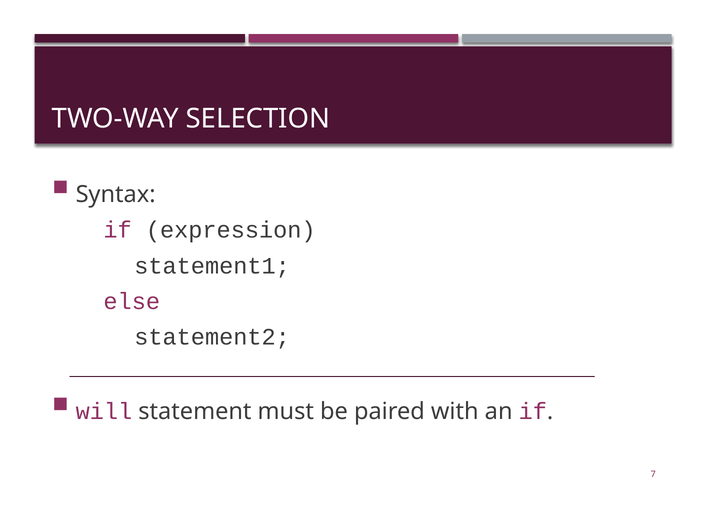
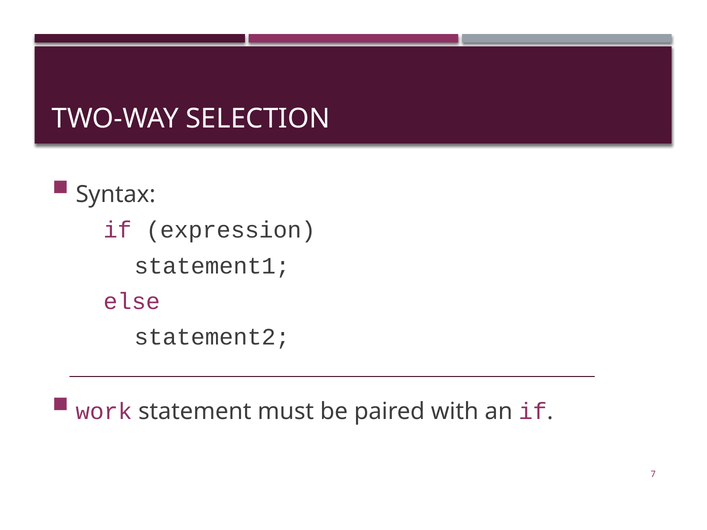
will: will -> work
